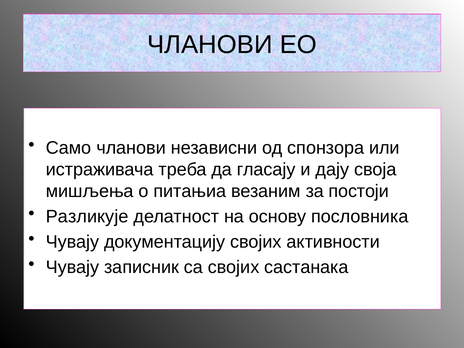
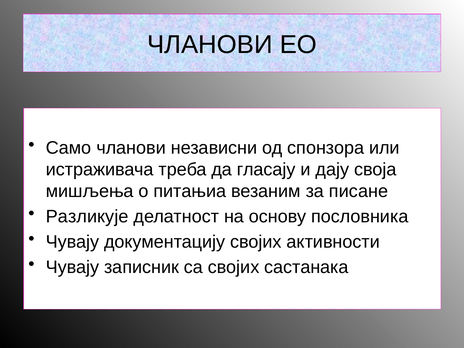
постоји: постоји -> писане
